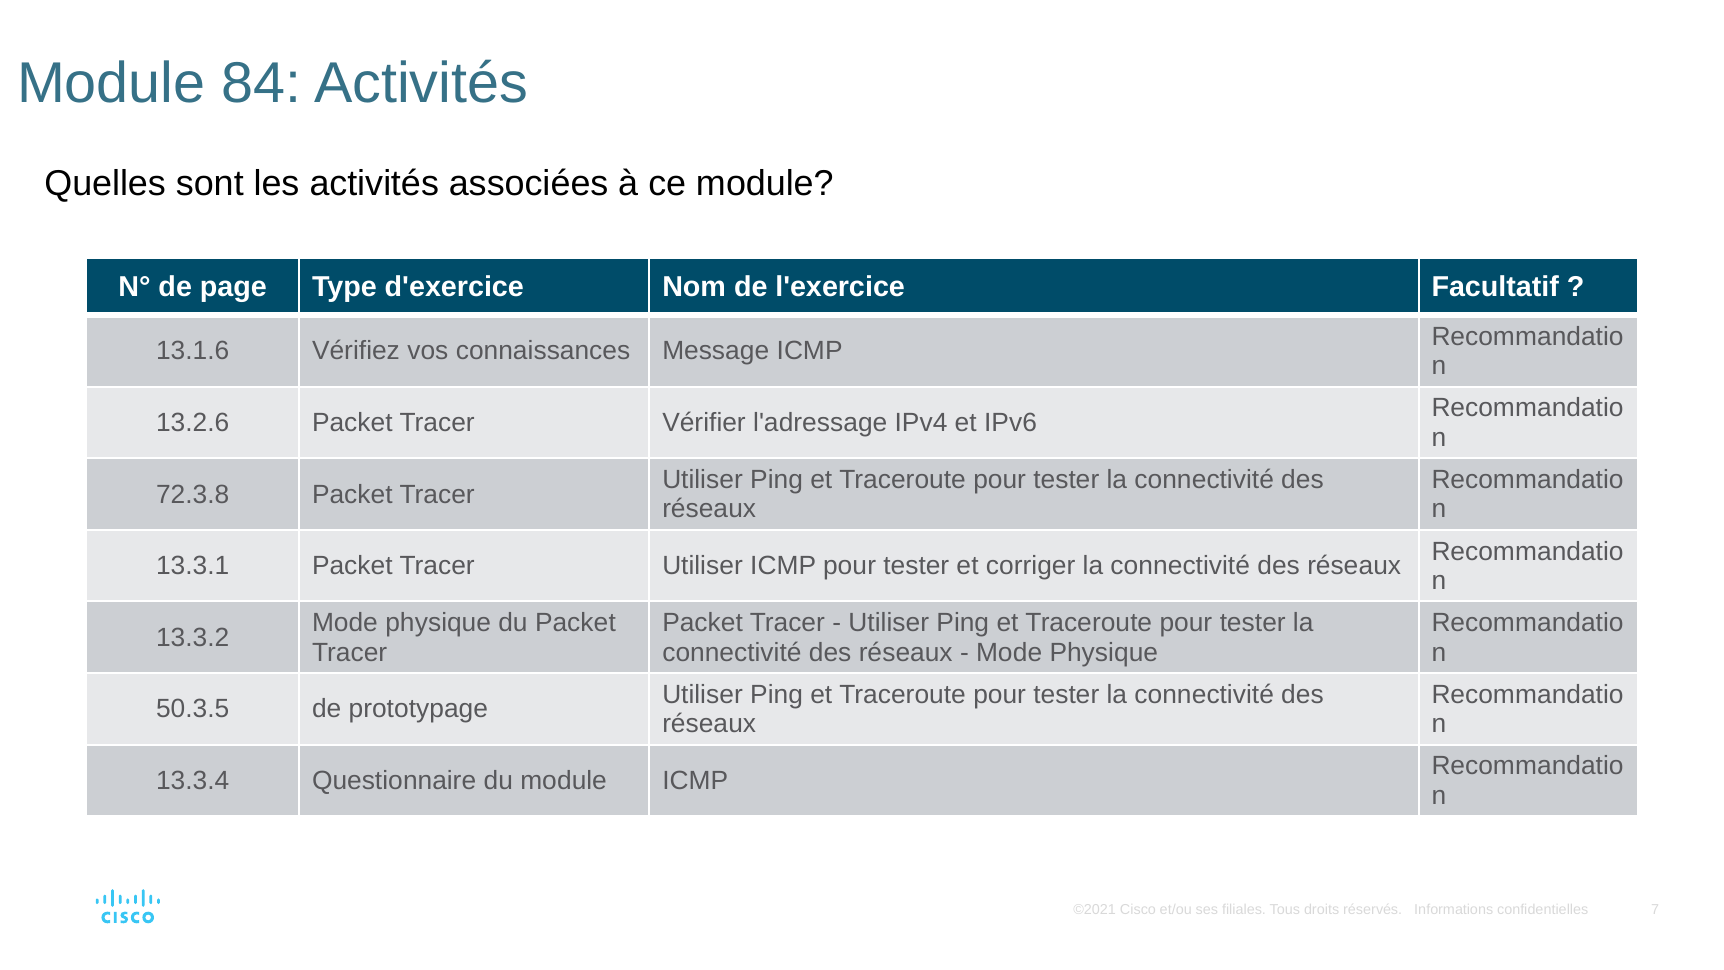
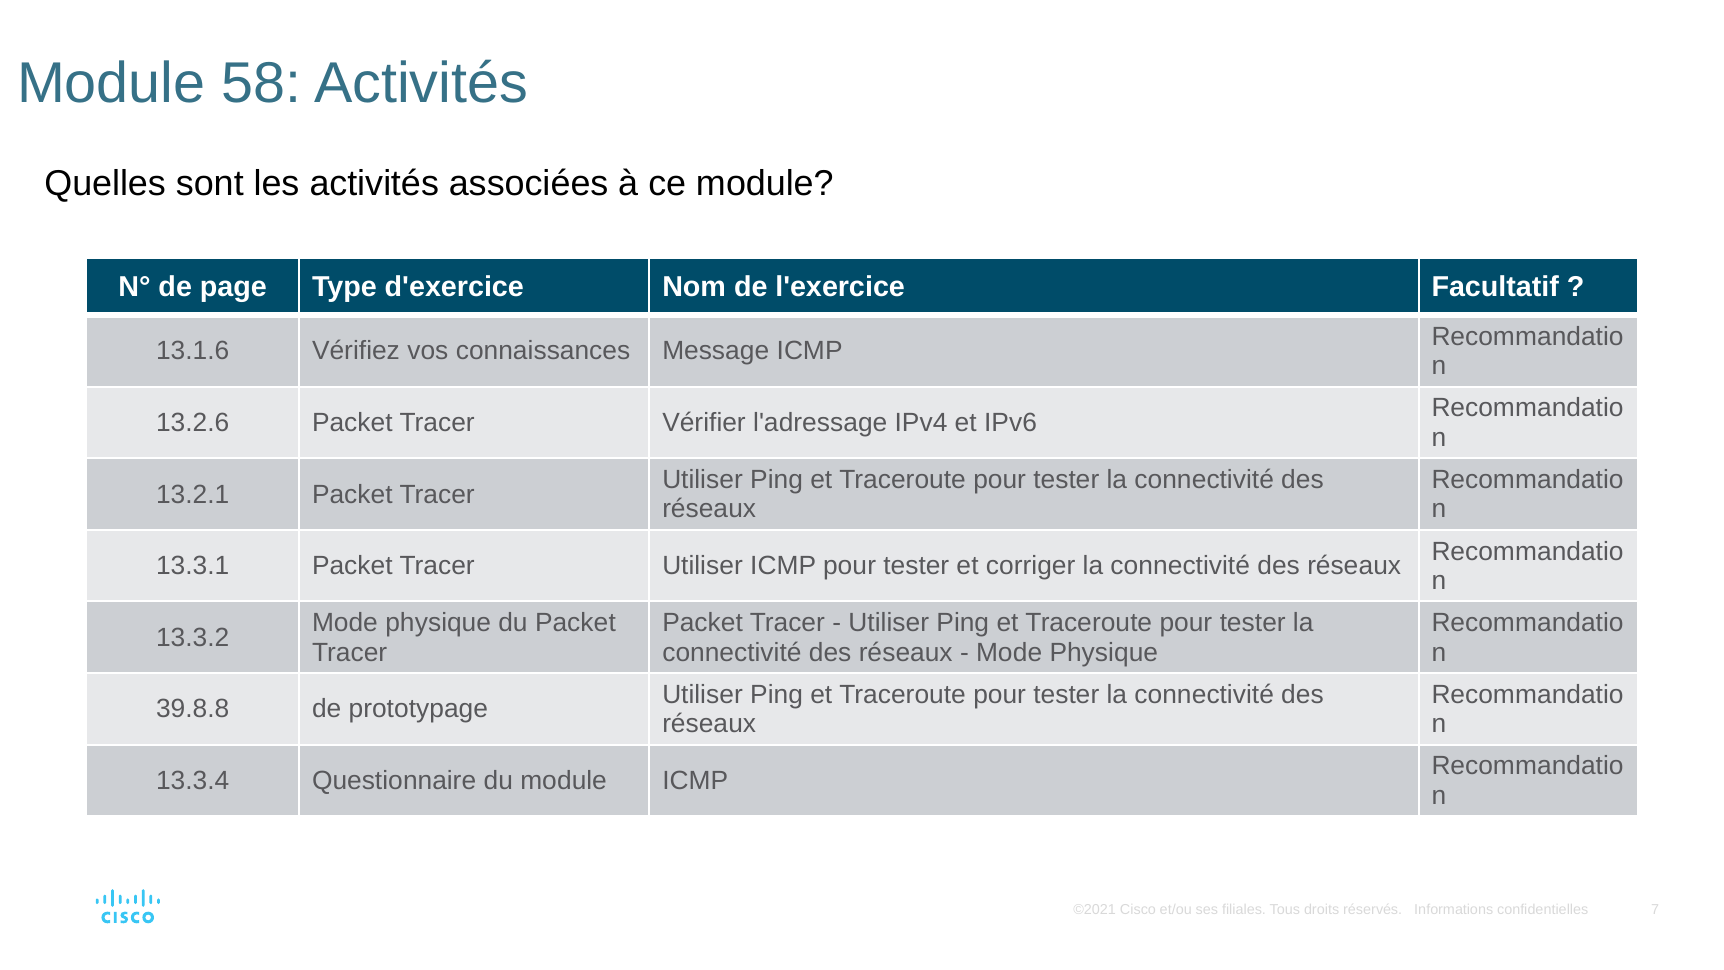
84: 84 -> 58
72.3.8: 72.3.8 -> 13.2.1
50.3.5: 50.3.5 -> 39.8.8
